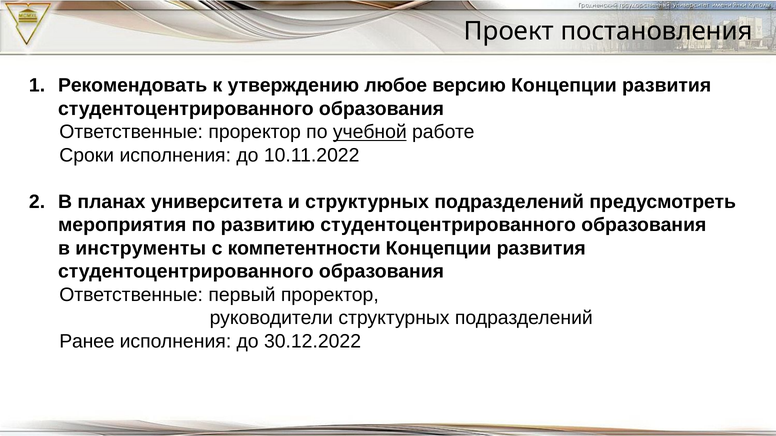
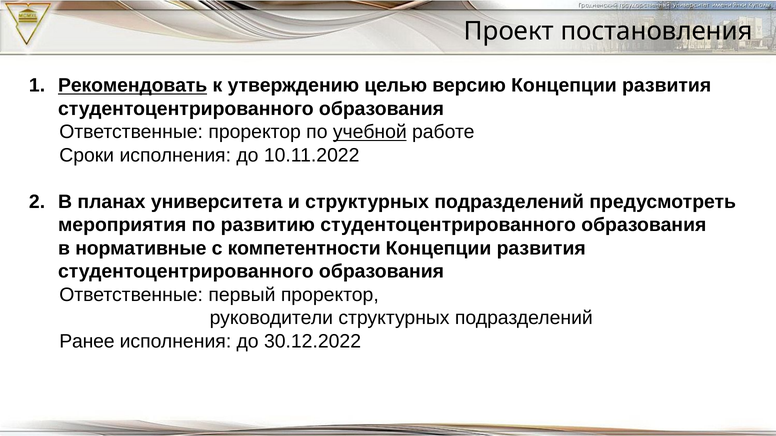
Рекомендовать underline: none -> present
любое: любое -> целью
инструменты: инструменты -> нормативные
